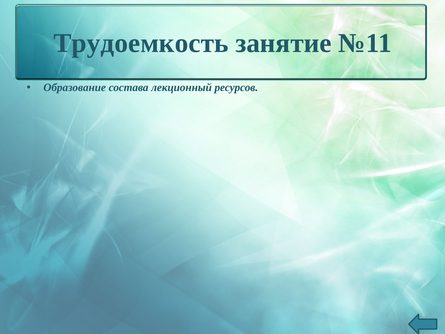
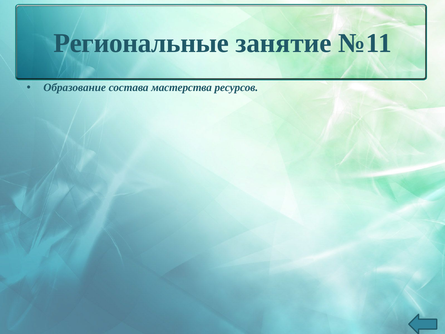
Трудоемкость: Трудоемкость -> Региональные
лекционный: лекционный -> мастерства
